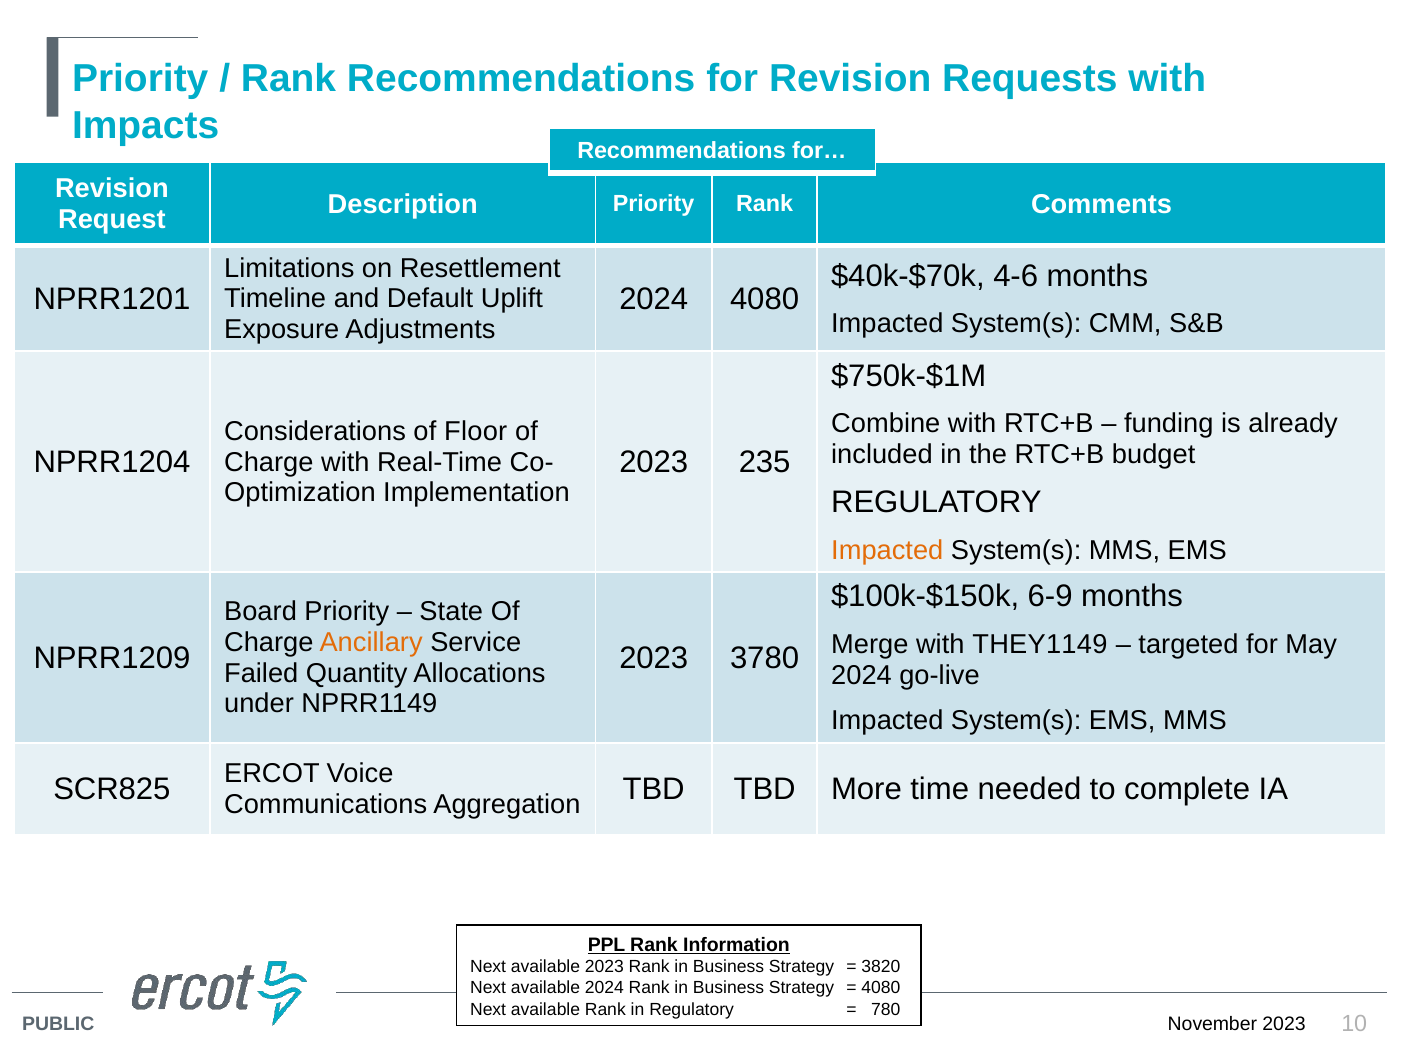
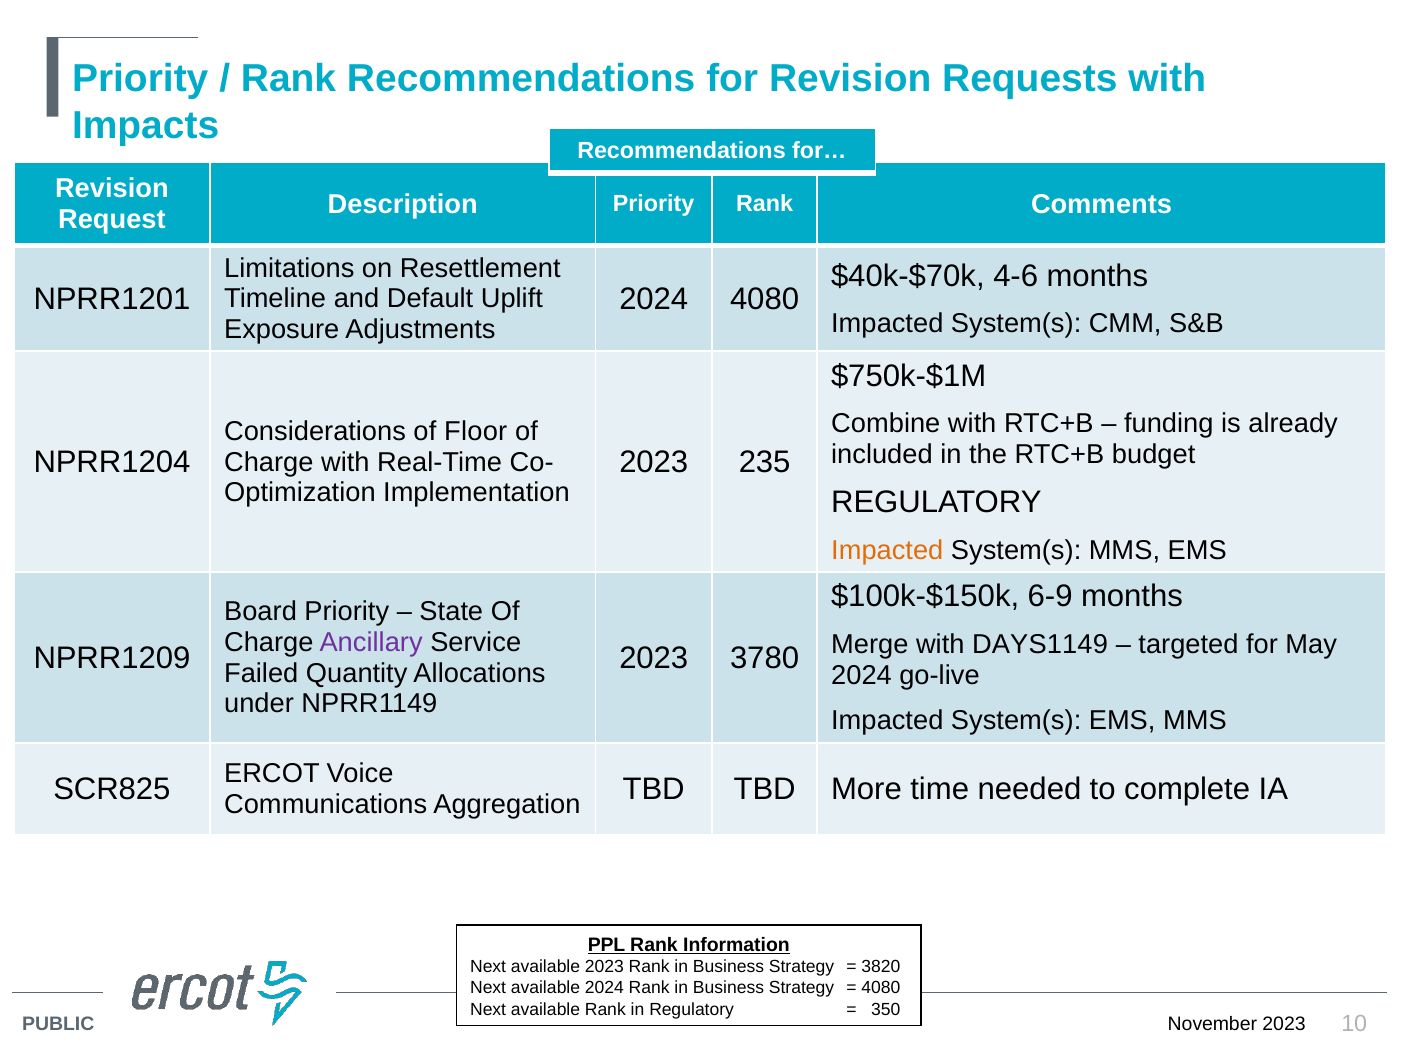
Ancillary colour: orange -> purple
THEY1149: THEY1149 -> DAYS1149
780: 780 -> 350
